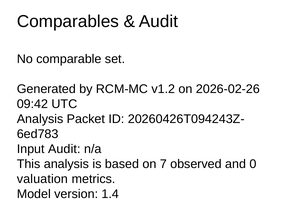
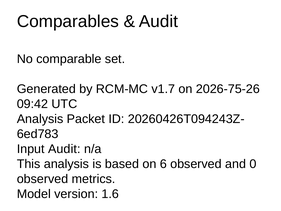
v1.2: v1.2 -> v1.7
2026-02-26: 2026-02-26 -> 2026-75-26
7: 7 -> 6
valuation at (42, 179): valuation -> observed
1.4: 1.4 -> 1.6
